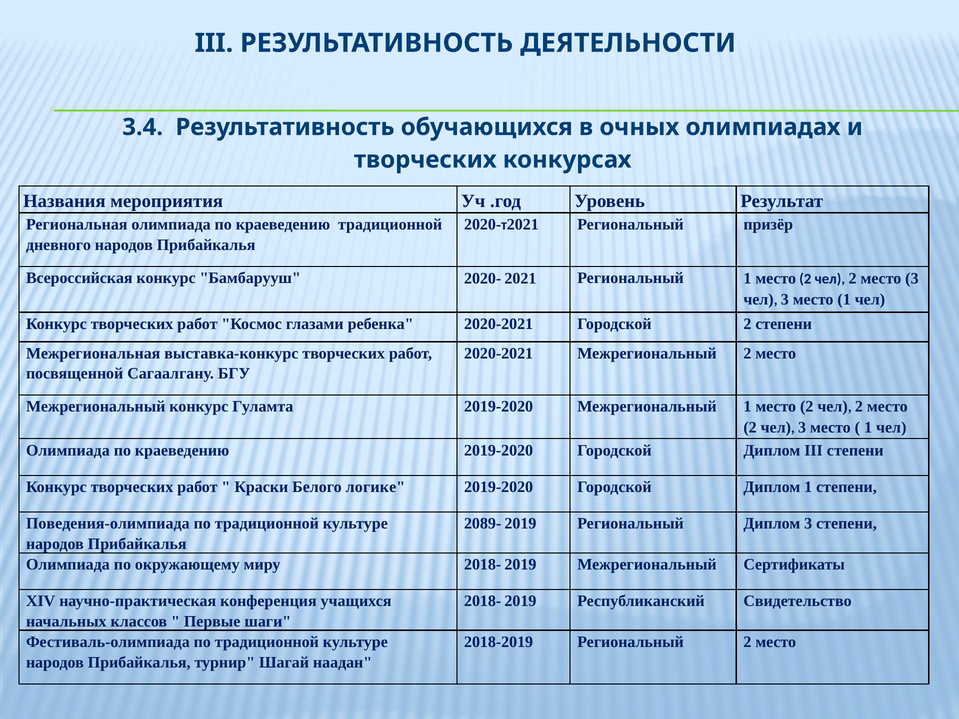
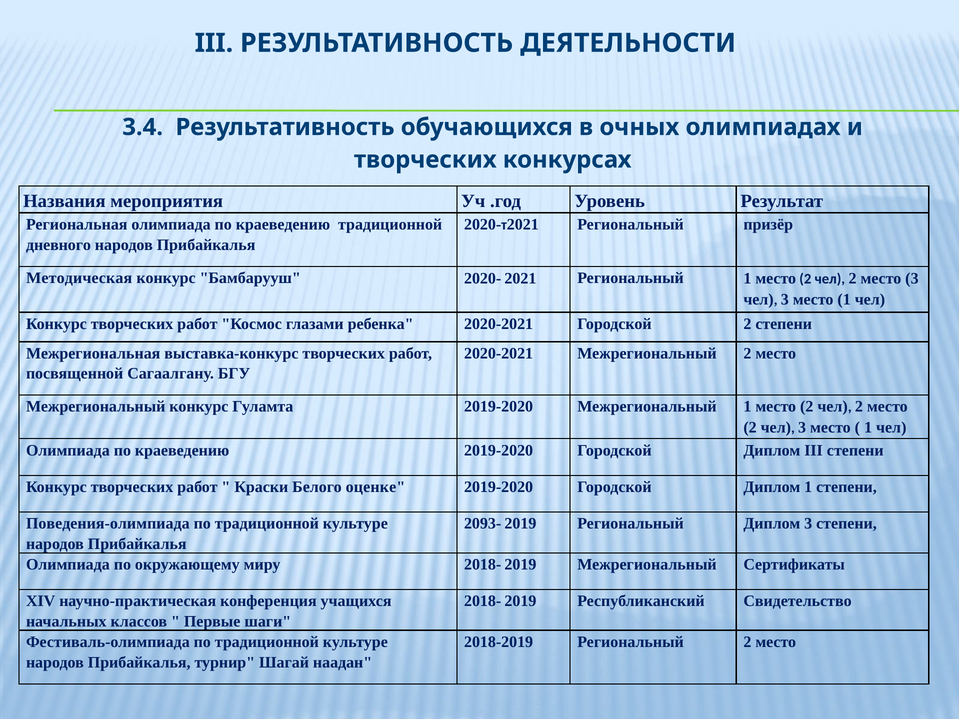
Всероссийская: Всероссийская -> Методическая
логике: логике -> оценке
2089-: 2089- -> 2093-
